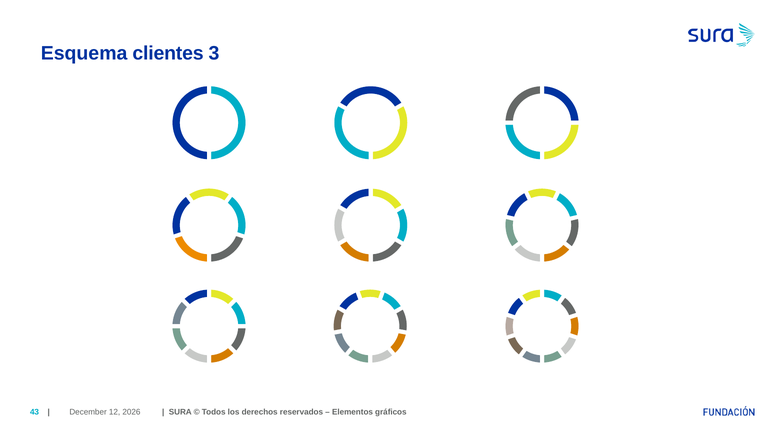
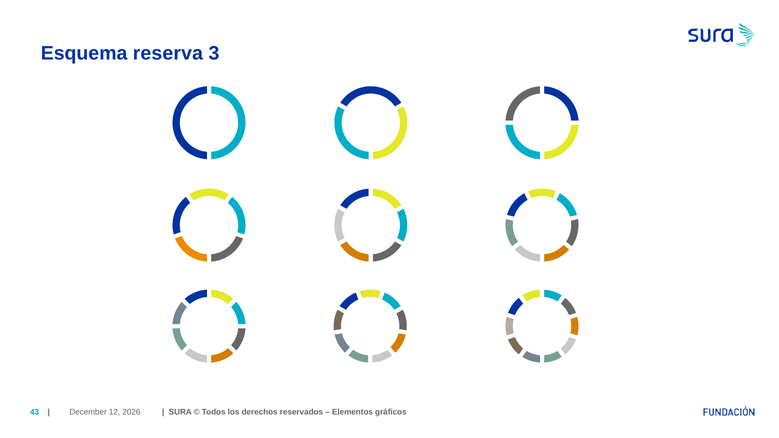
clientes: clientes -> reserva
